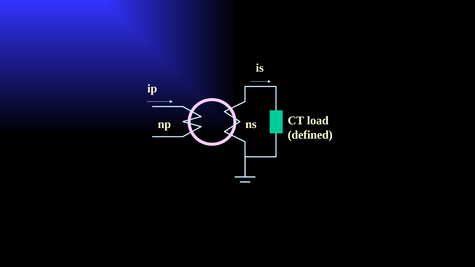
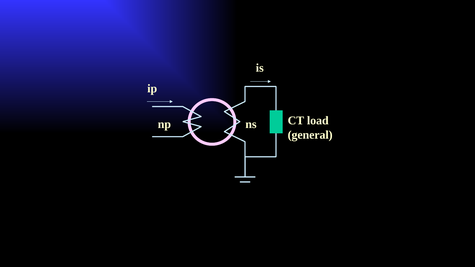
defined: defined -> general
